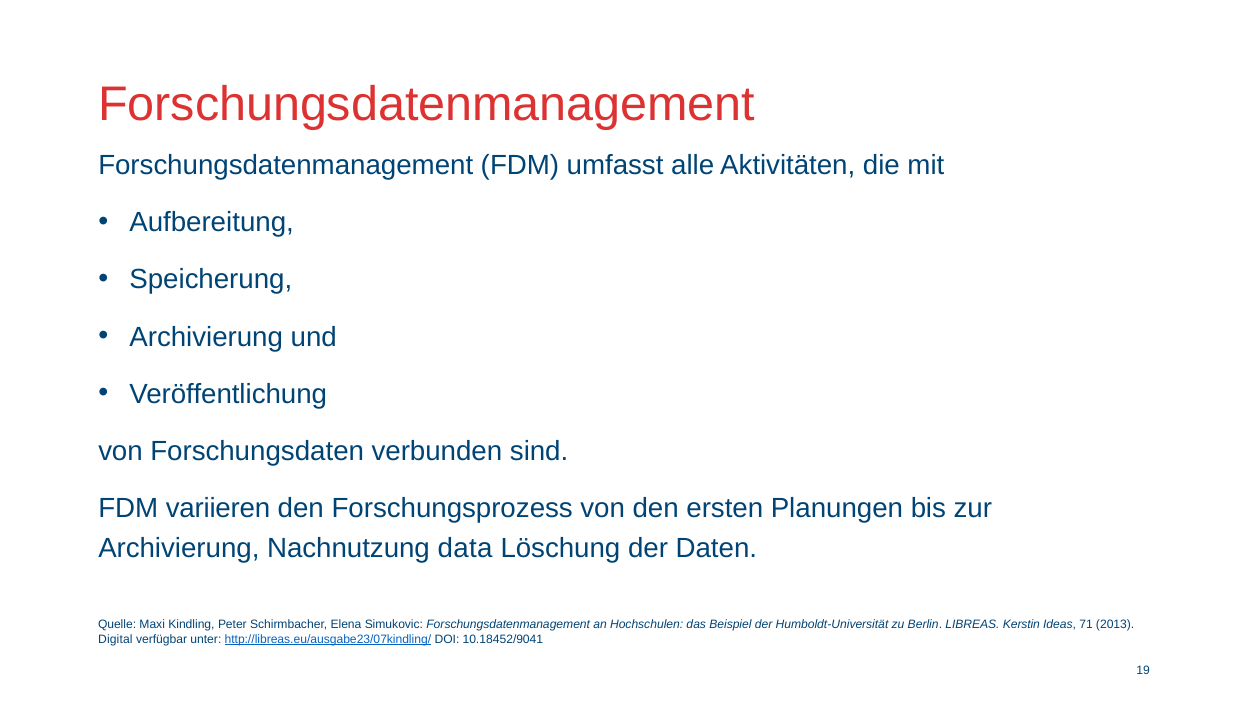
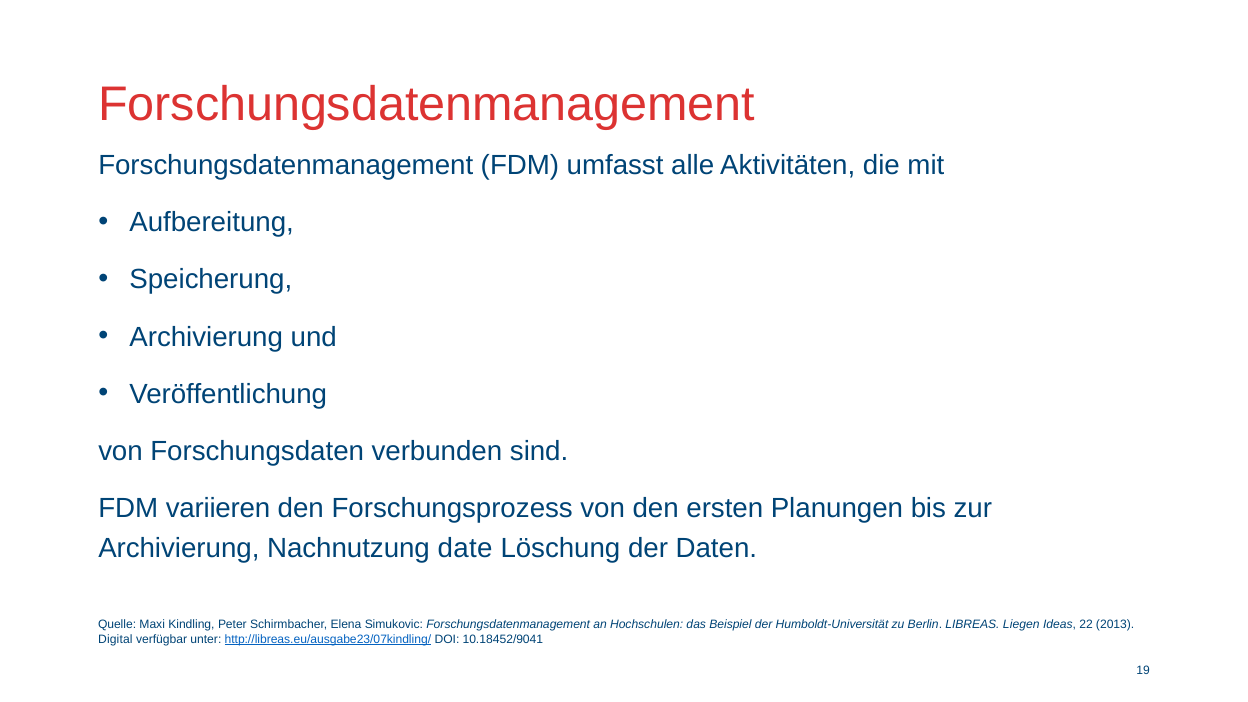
data: data -> date
Kerstin: Kerstin -> Liegen
71: 71 -> 22
